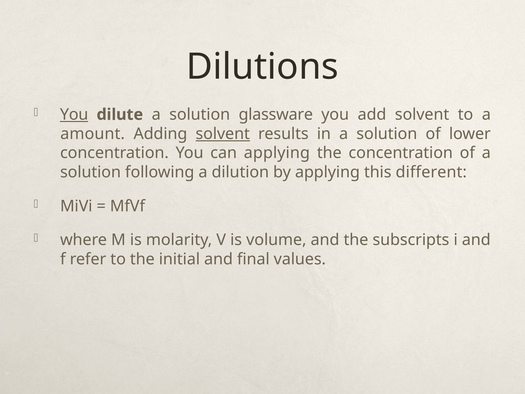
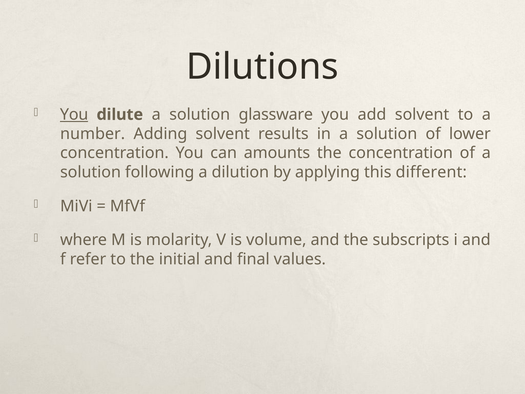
amount: amount -> number
solvent at (223, 134) underline: present -> none
can applying: applying -> amounts
